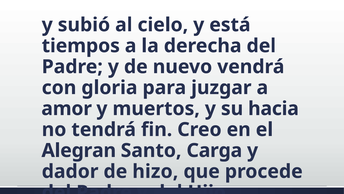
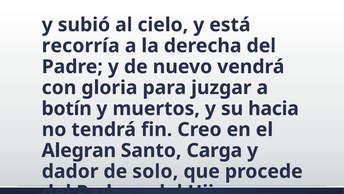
tiempos: tiempos -> recorría
amor: amor -> botín
hizo: hizo -> solo
